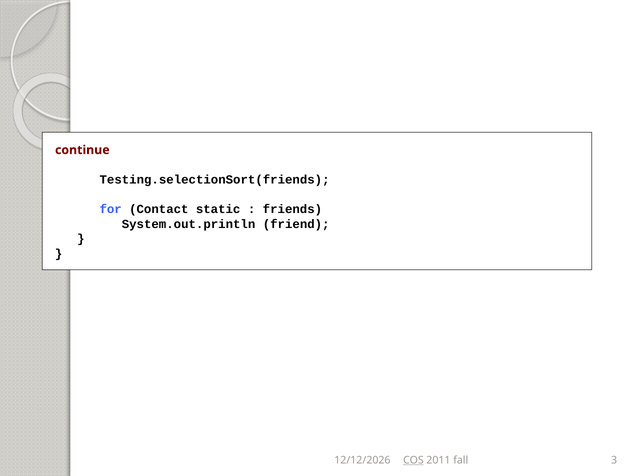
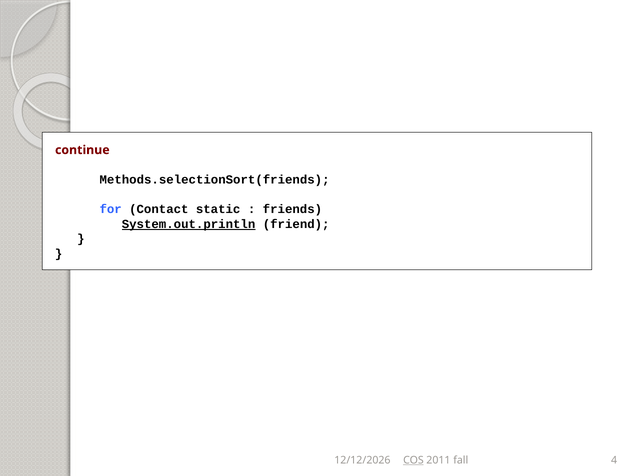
Testing.selectionSort(friends: Testing.selectionSort(friends -> Methods.selectionSort(friends
System.out.println underline: none -> present
3: 3 -> 4
